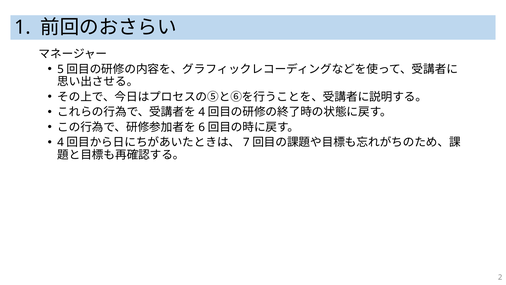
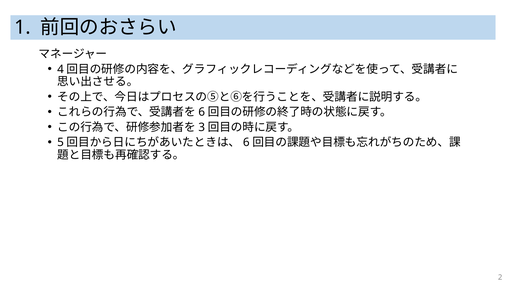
5: 5 -> 4
4 at (202, 112): 4 -> 6
6: 6 -> 3
4 at (61, 142): 4 -> 5
7 at (246, 142): 7 -> 6
